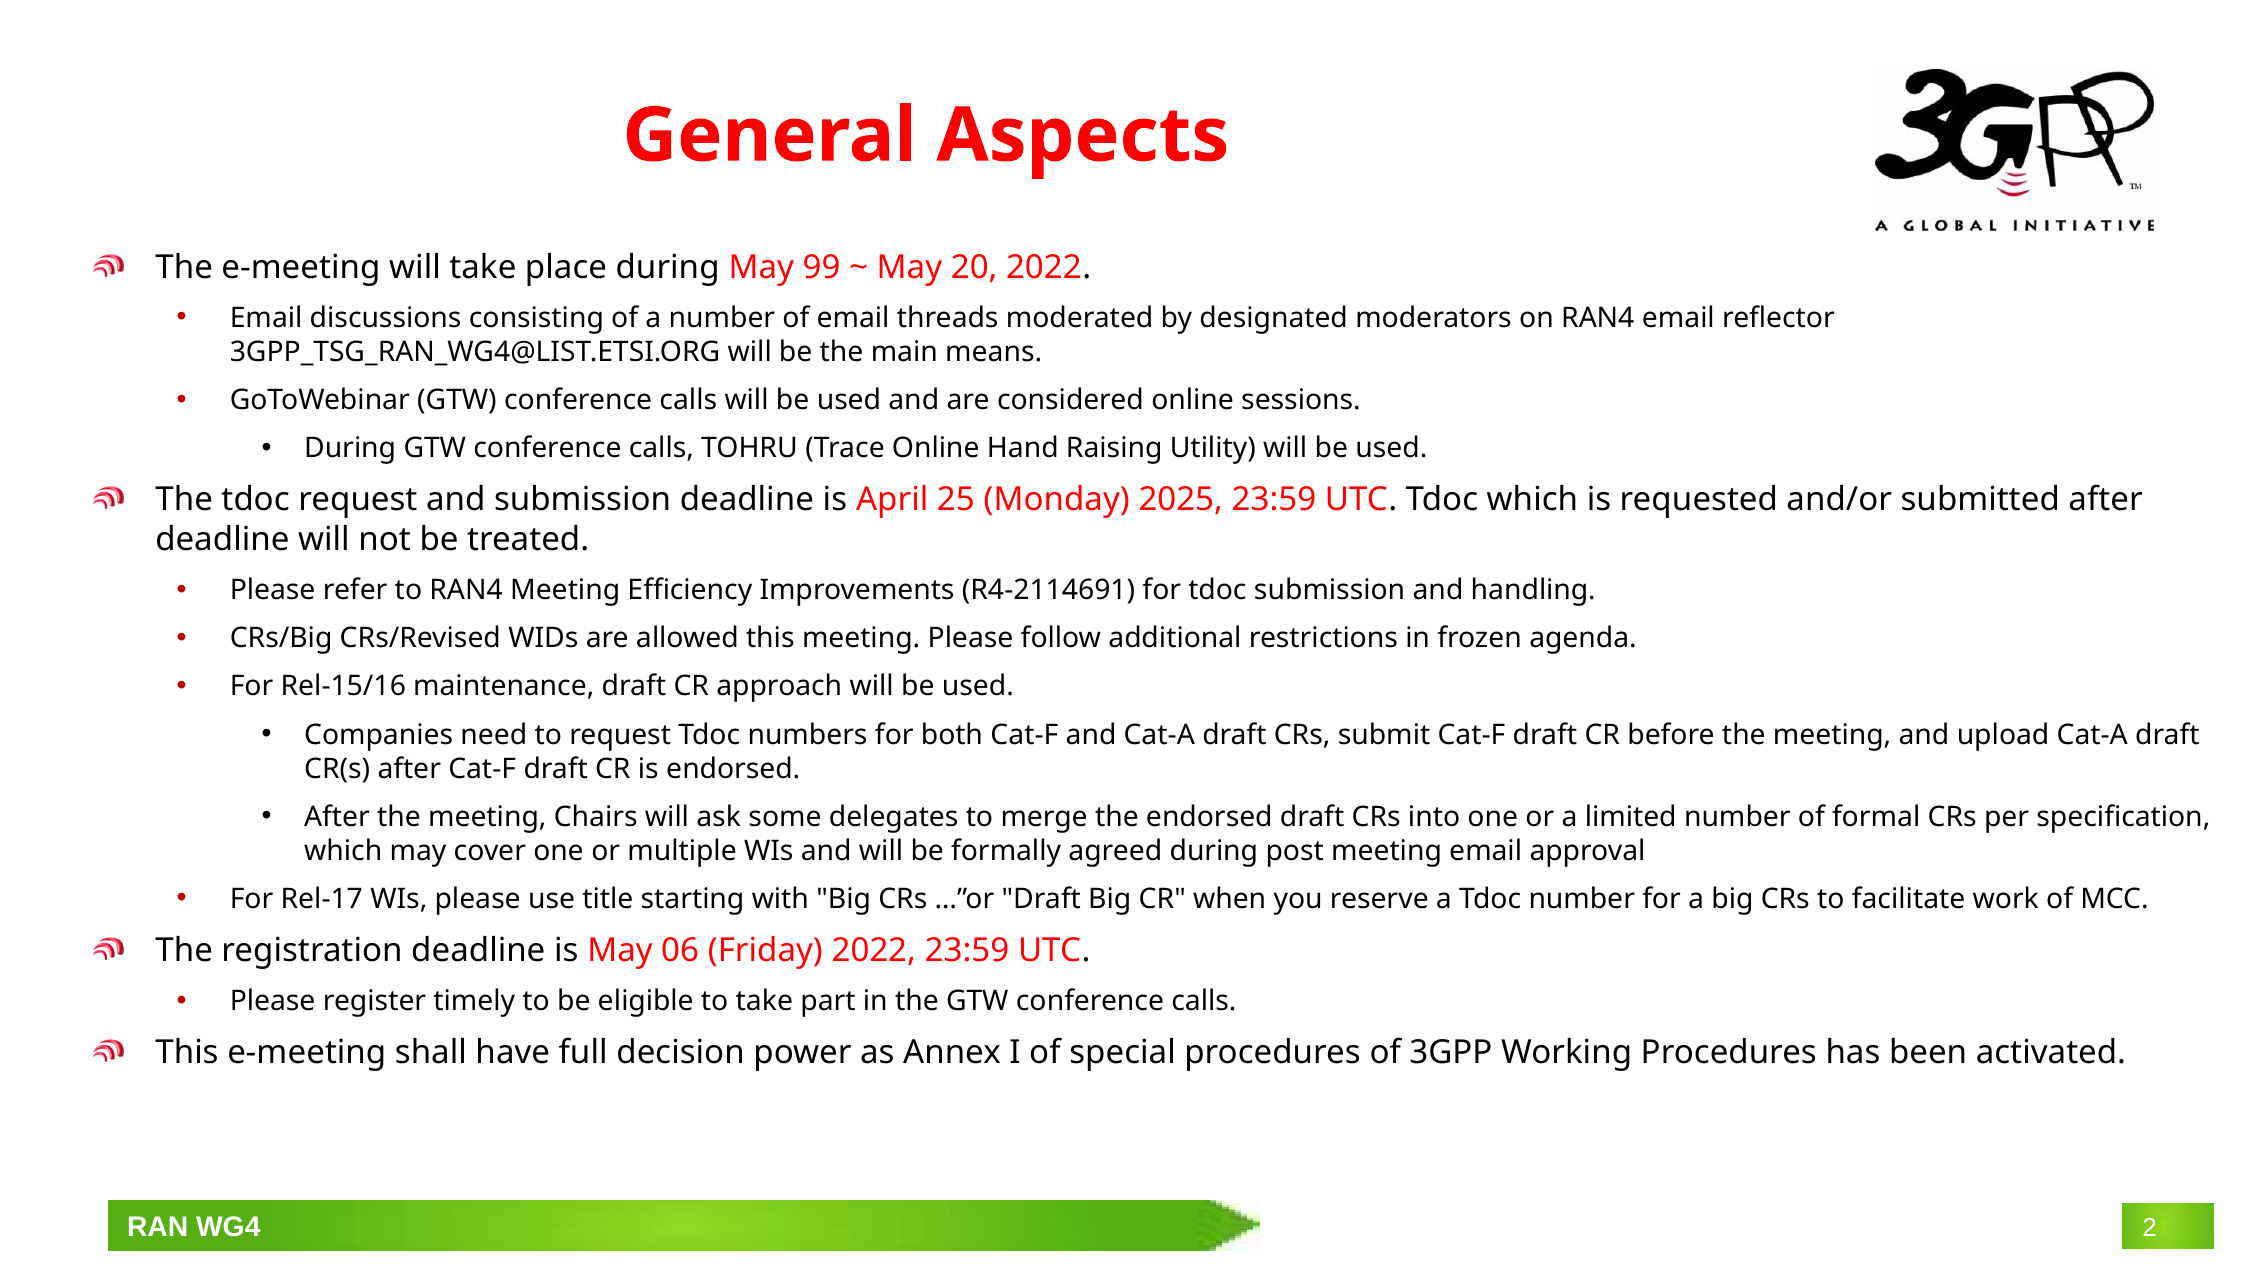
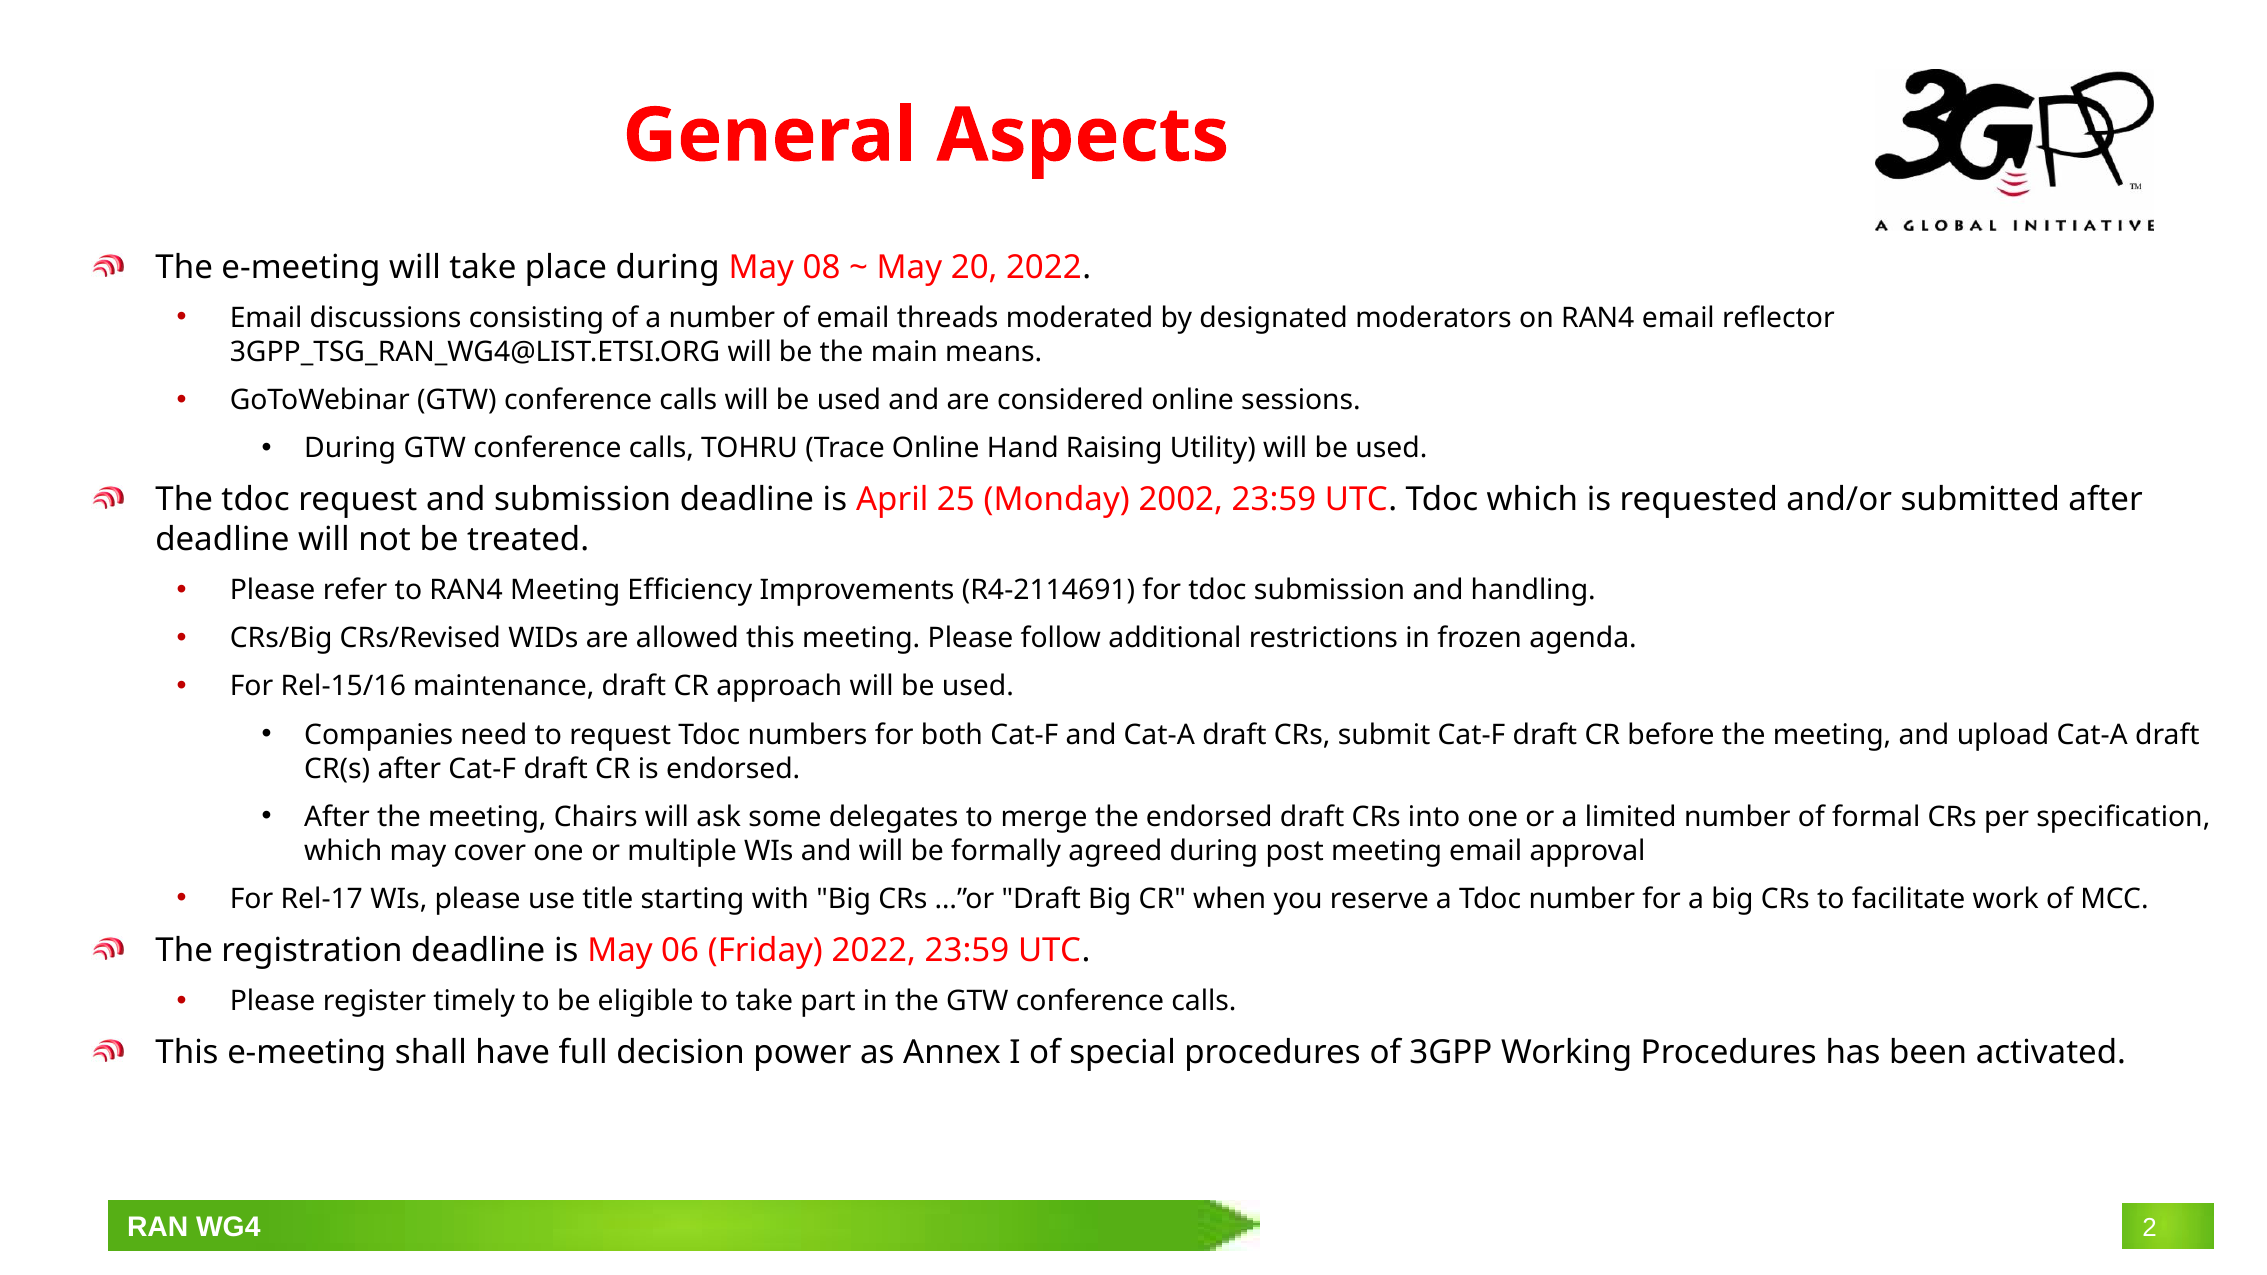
99: 99 -> 08
2025: 2025 -> 2002
